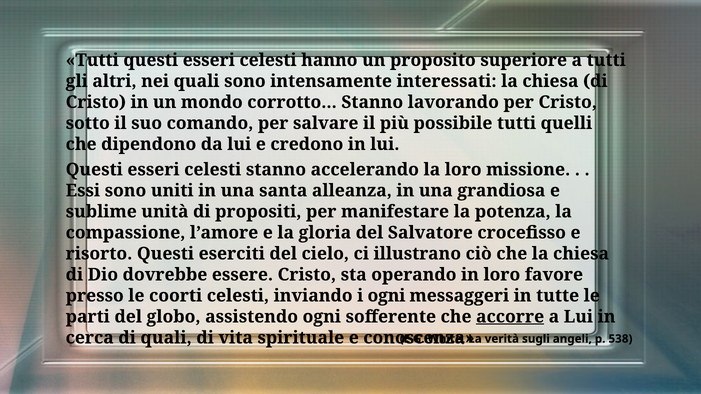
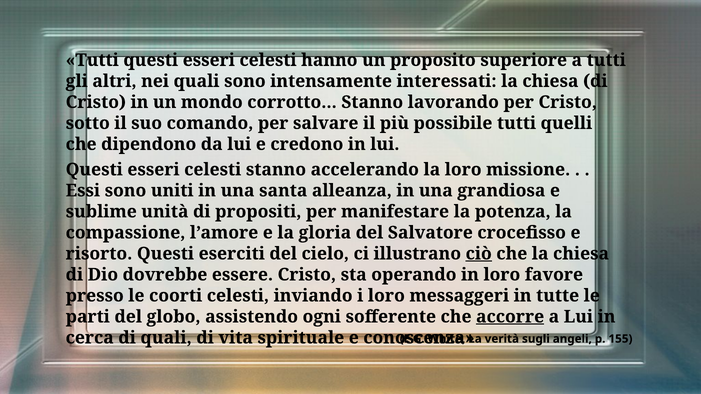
ciò underline: none -> present
i ogni: ogni -> loro
538: 538 -> 155
